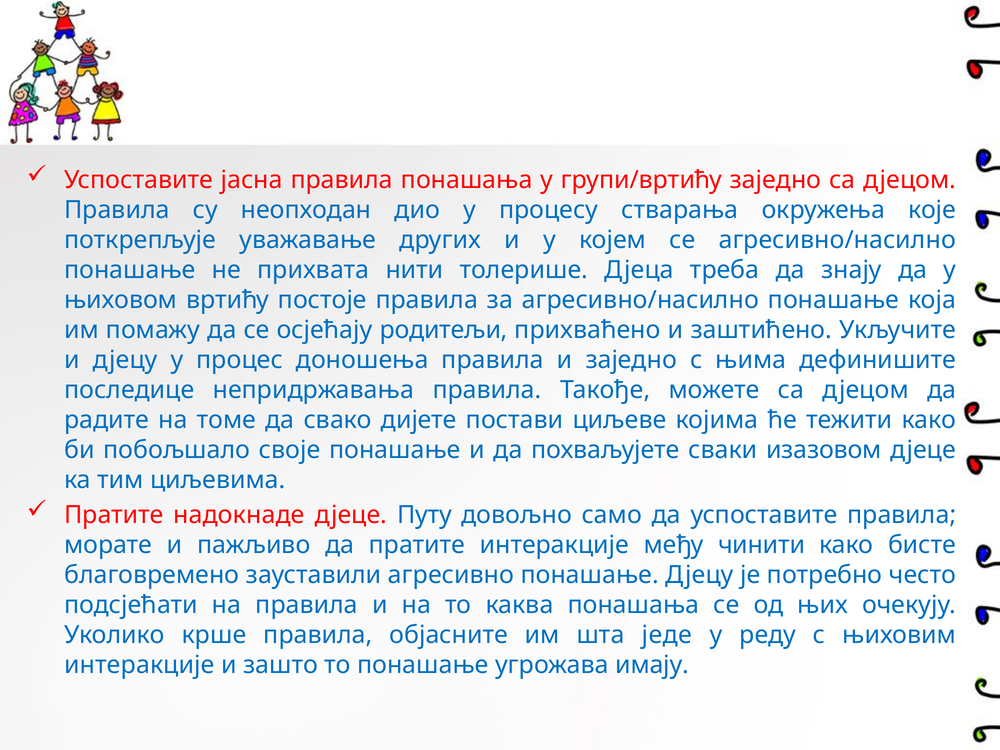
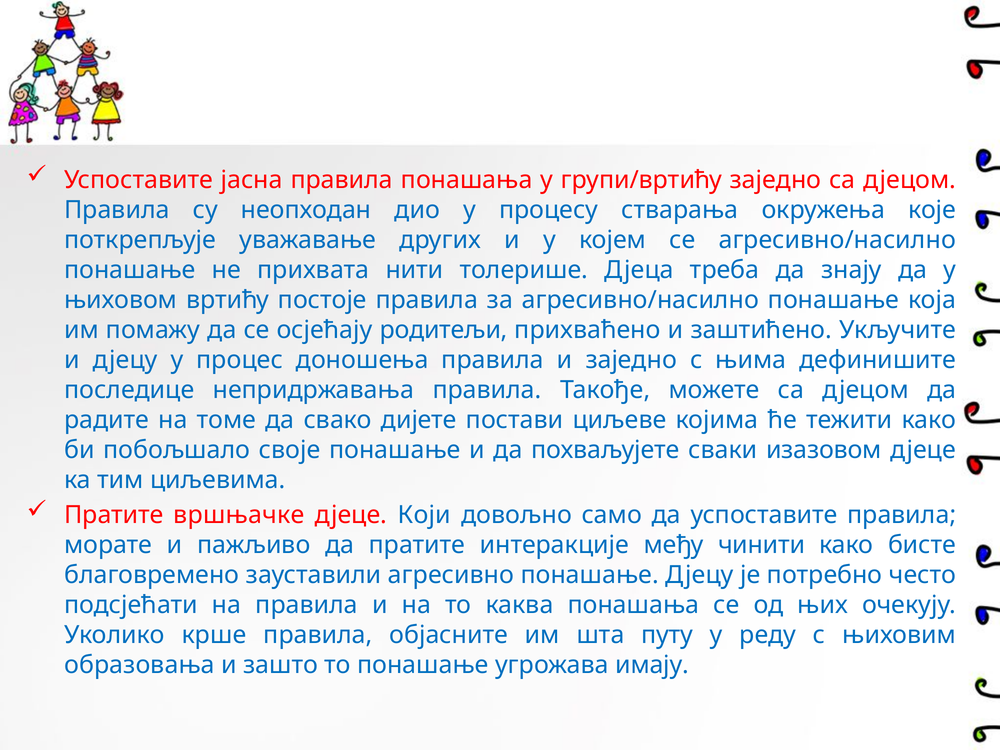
надокнаде: надокнаде -> вршњачке
Путу: Путу -> Који
једе: једе -> путу
интеракције at (139, 665): интеракције -> образовања
